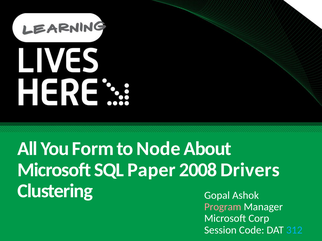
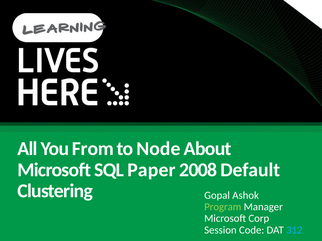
Form: Form -> From
Drivers: Drivers -> Default
Program colour: pink -> light green
